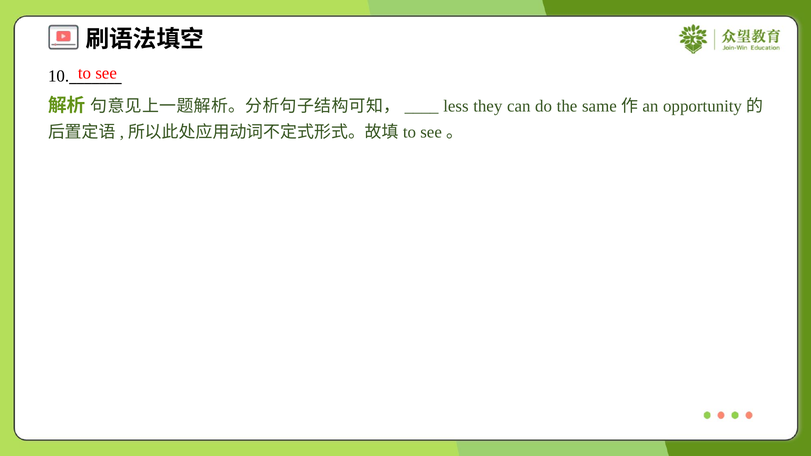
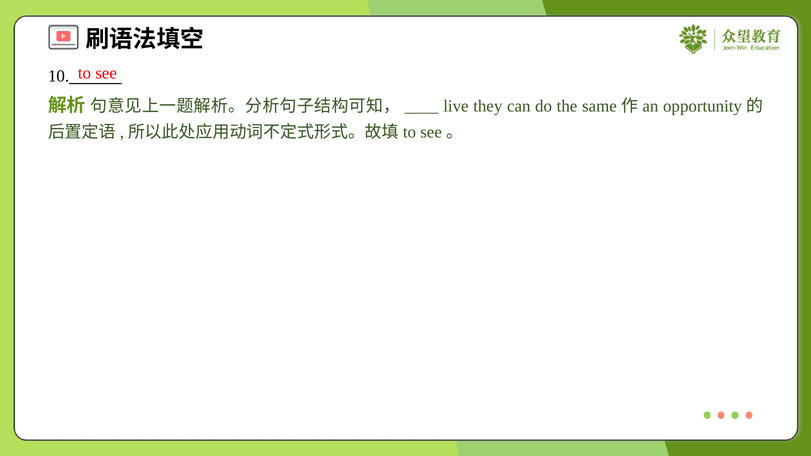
less: less -> live
